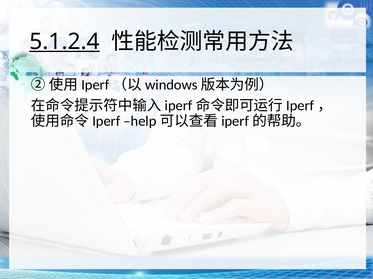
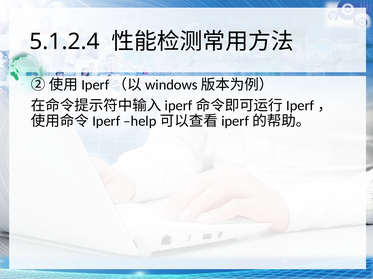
5.1.2.4 underline: present -> none
